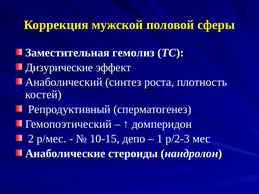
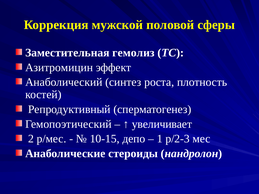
Дизурические: Дизурические -> Азитромицин
домперидон: домперидон -> увеличивает
